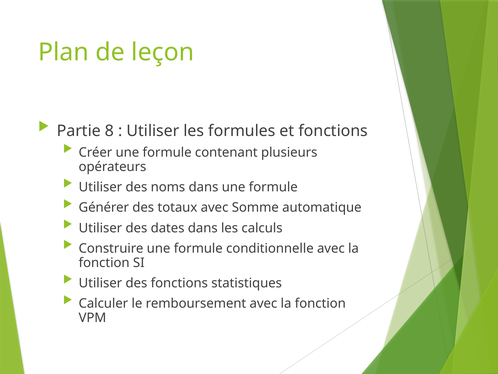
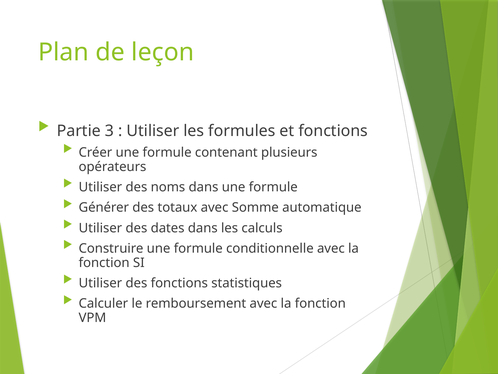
8: 8 -> 3
